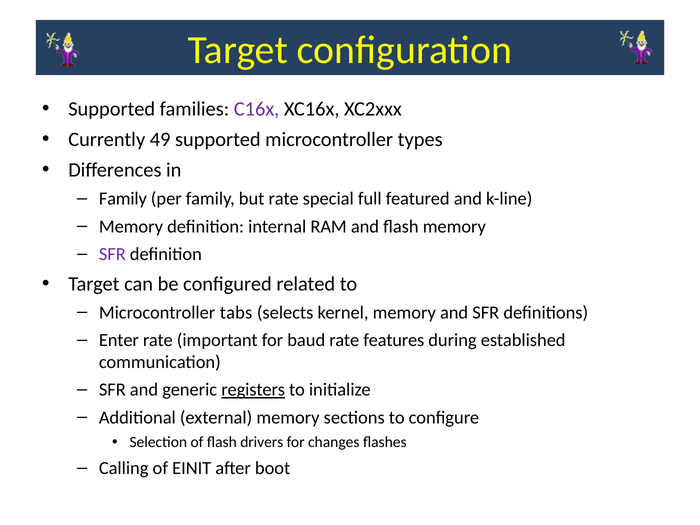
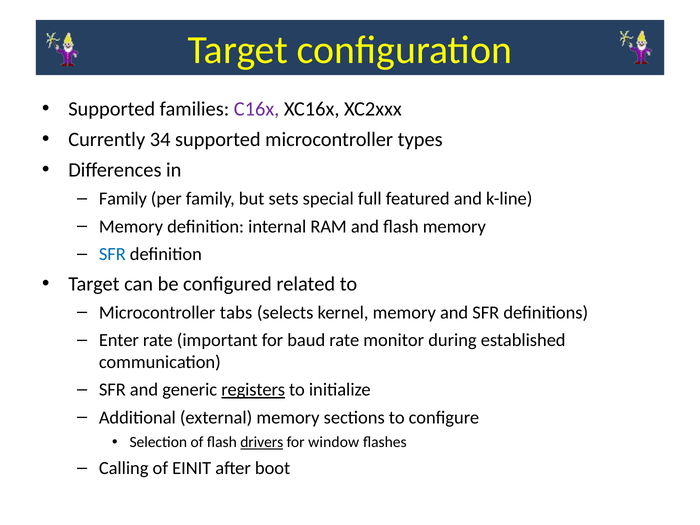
49: 49 -> 34
but rate: rate -> sets
SFR at (112, 254) colour: purple -> blue
features: features -> monitor
drivers underline: none -> present
changes: changes -> window
